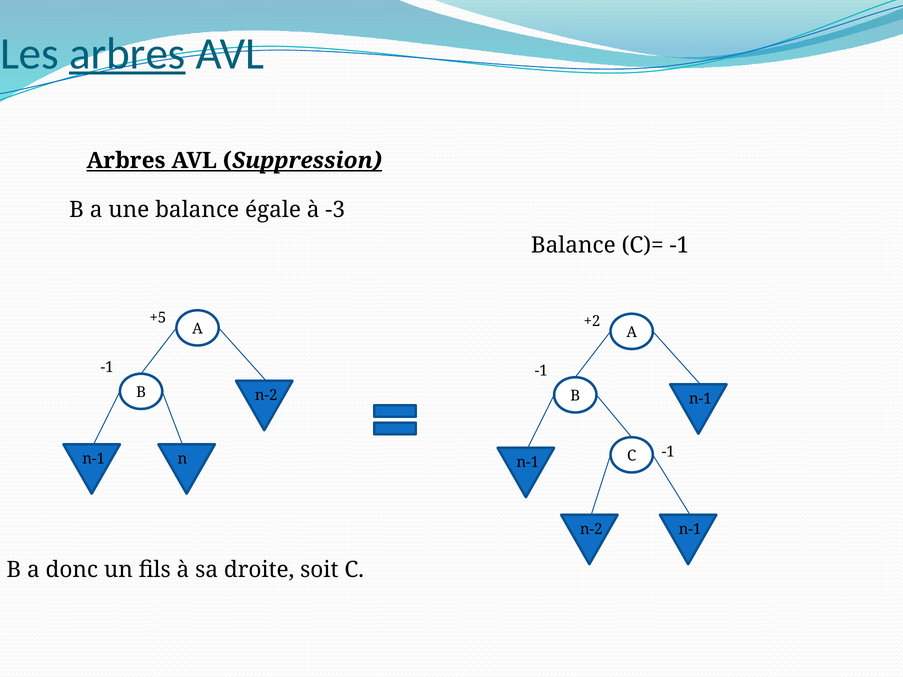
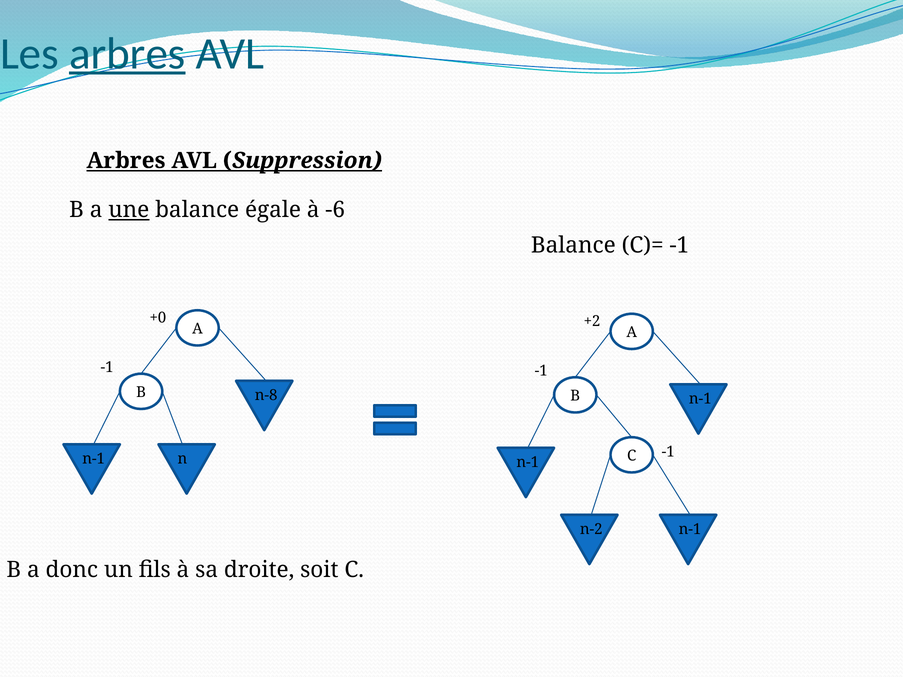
une underline: none -> present
-3: -3 -> -6
+5: +5 -> +0
B n-2: n-2 -> n-8
